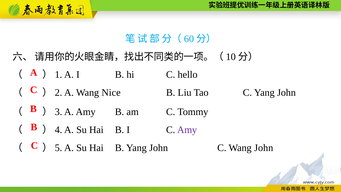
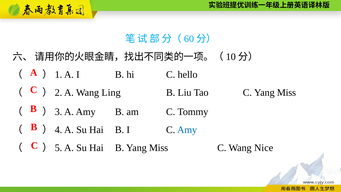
Nice: Nice -> Ling
C Yang John: John -> Miss
Amy at (187, 130) colour: purple -> blue
B Yang John: John -> Miss
Wang John: John -> Nice
